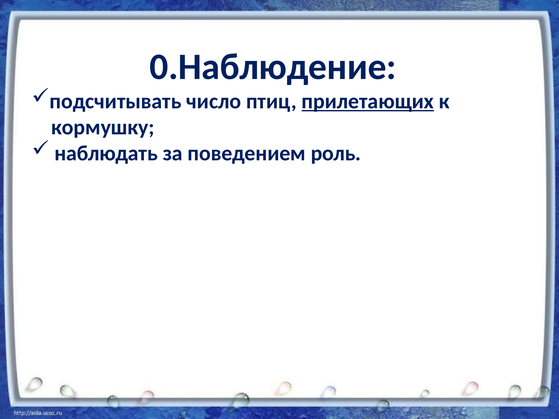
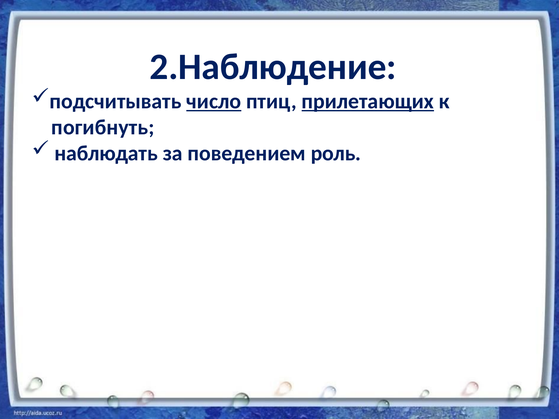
0.Наблюдение: 0.Наблюдение -> 2.Наблюдение
число underline: none -> present
кормушку: кормушку -> погибнуть
